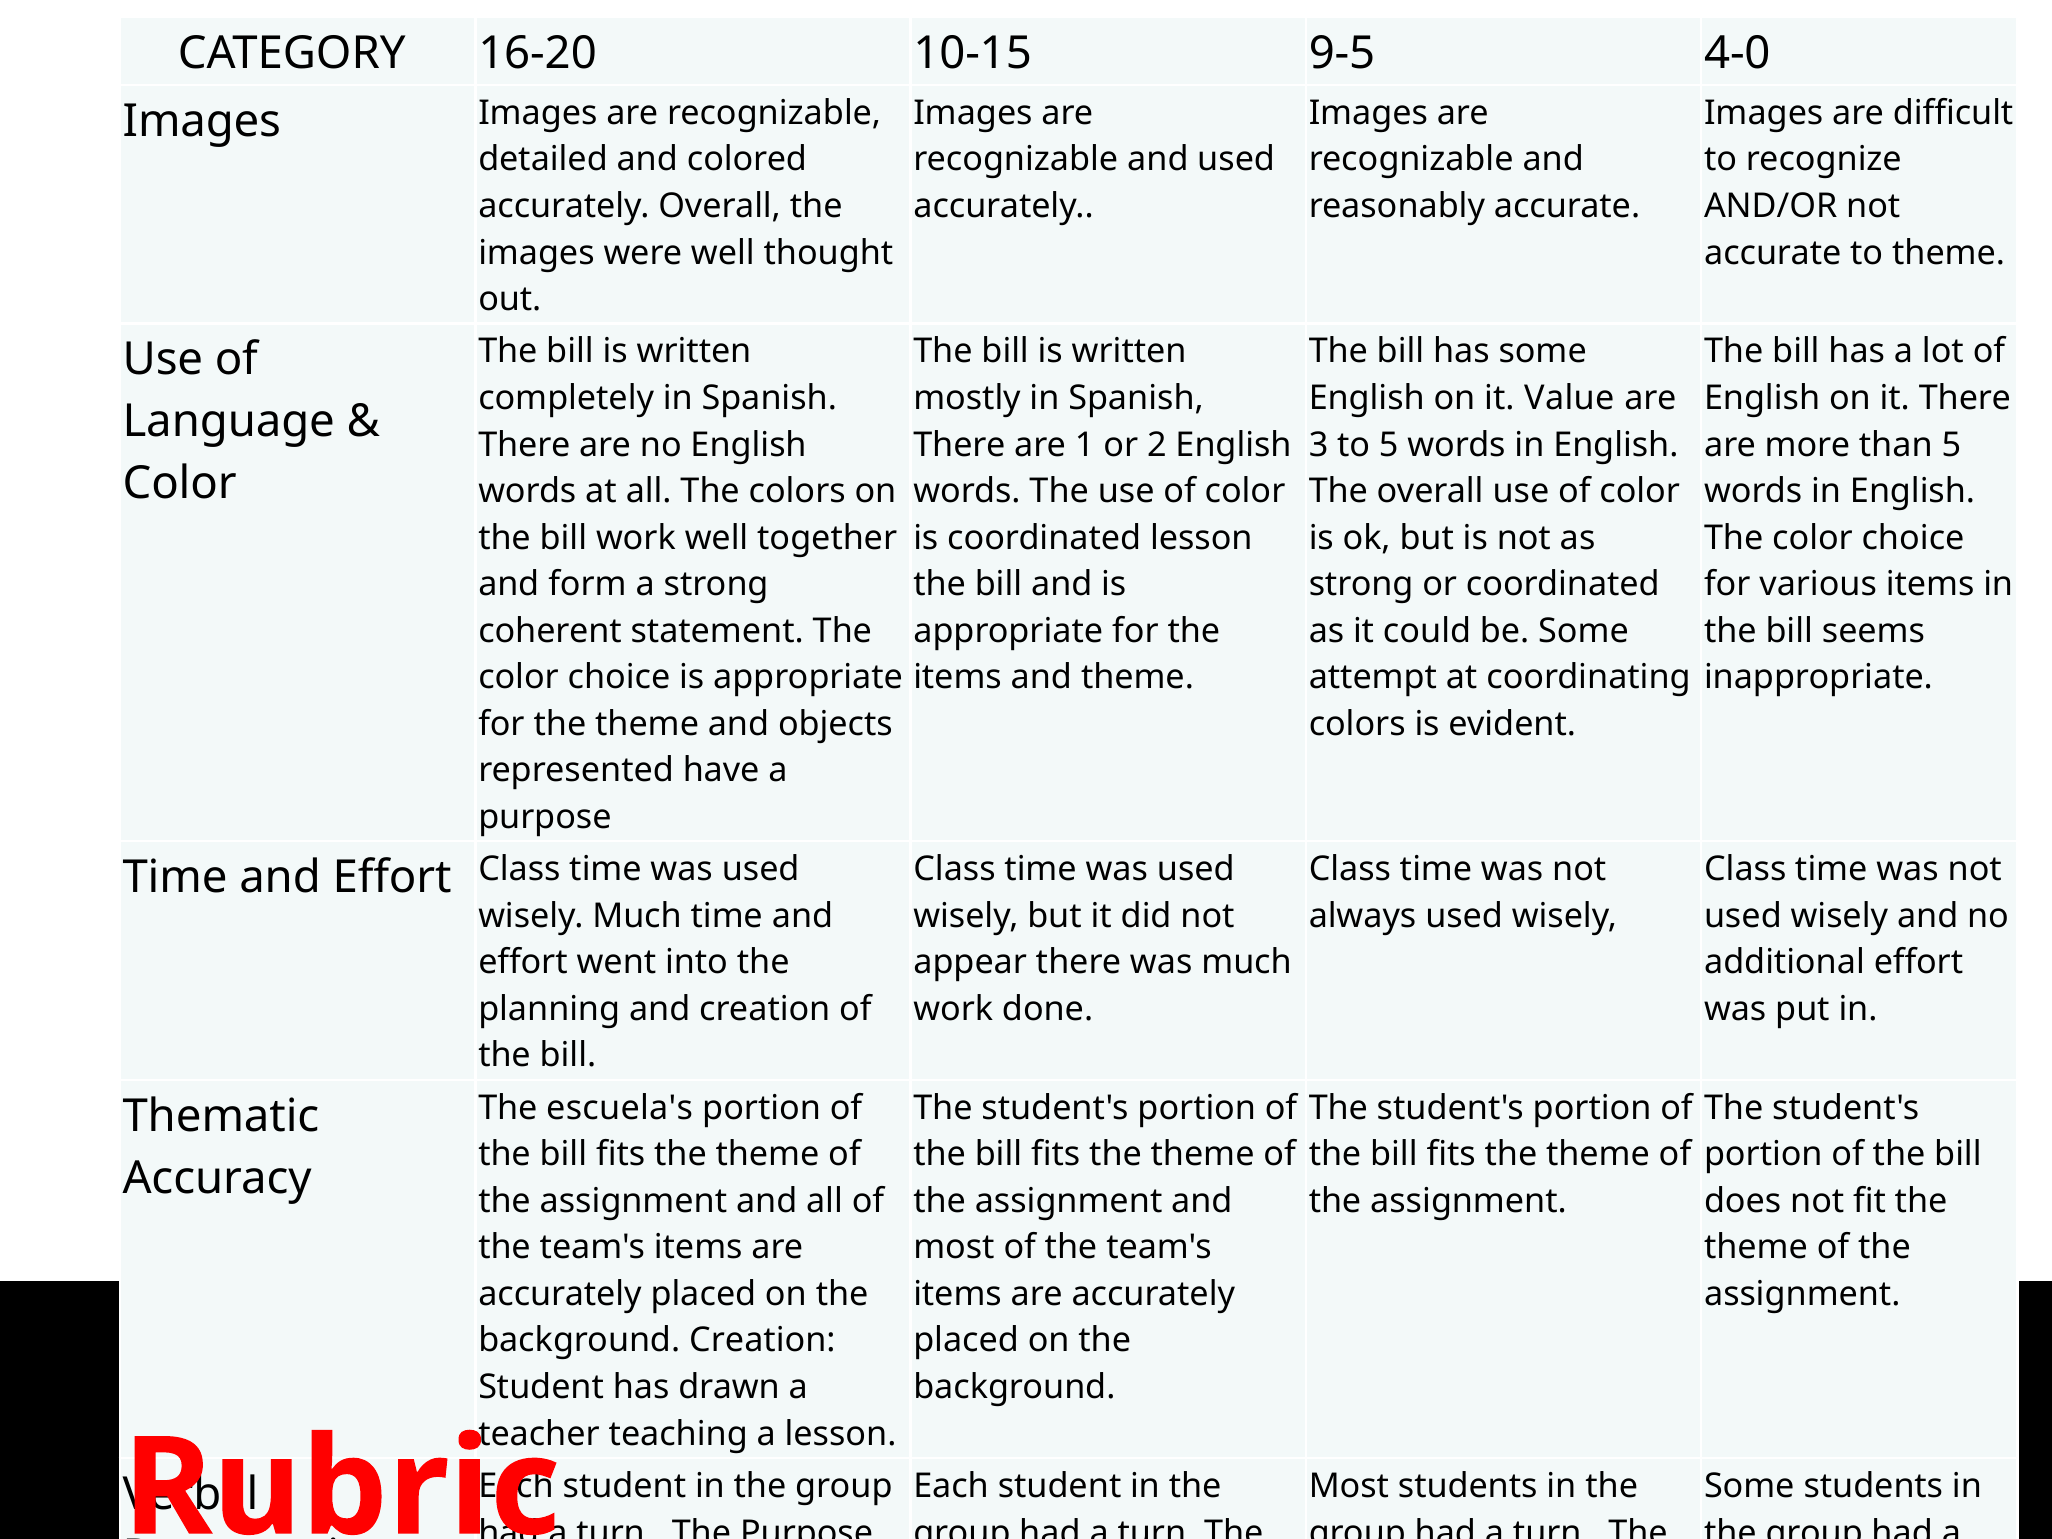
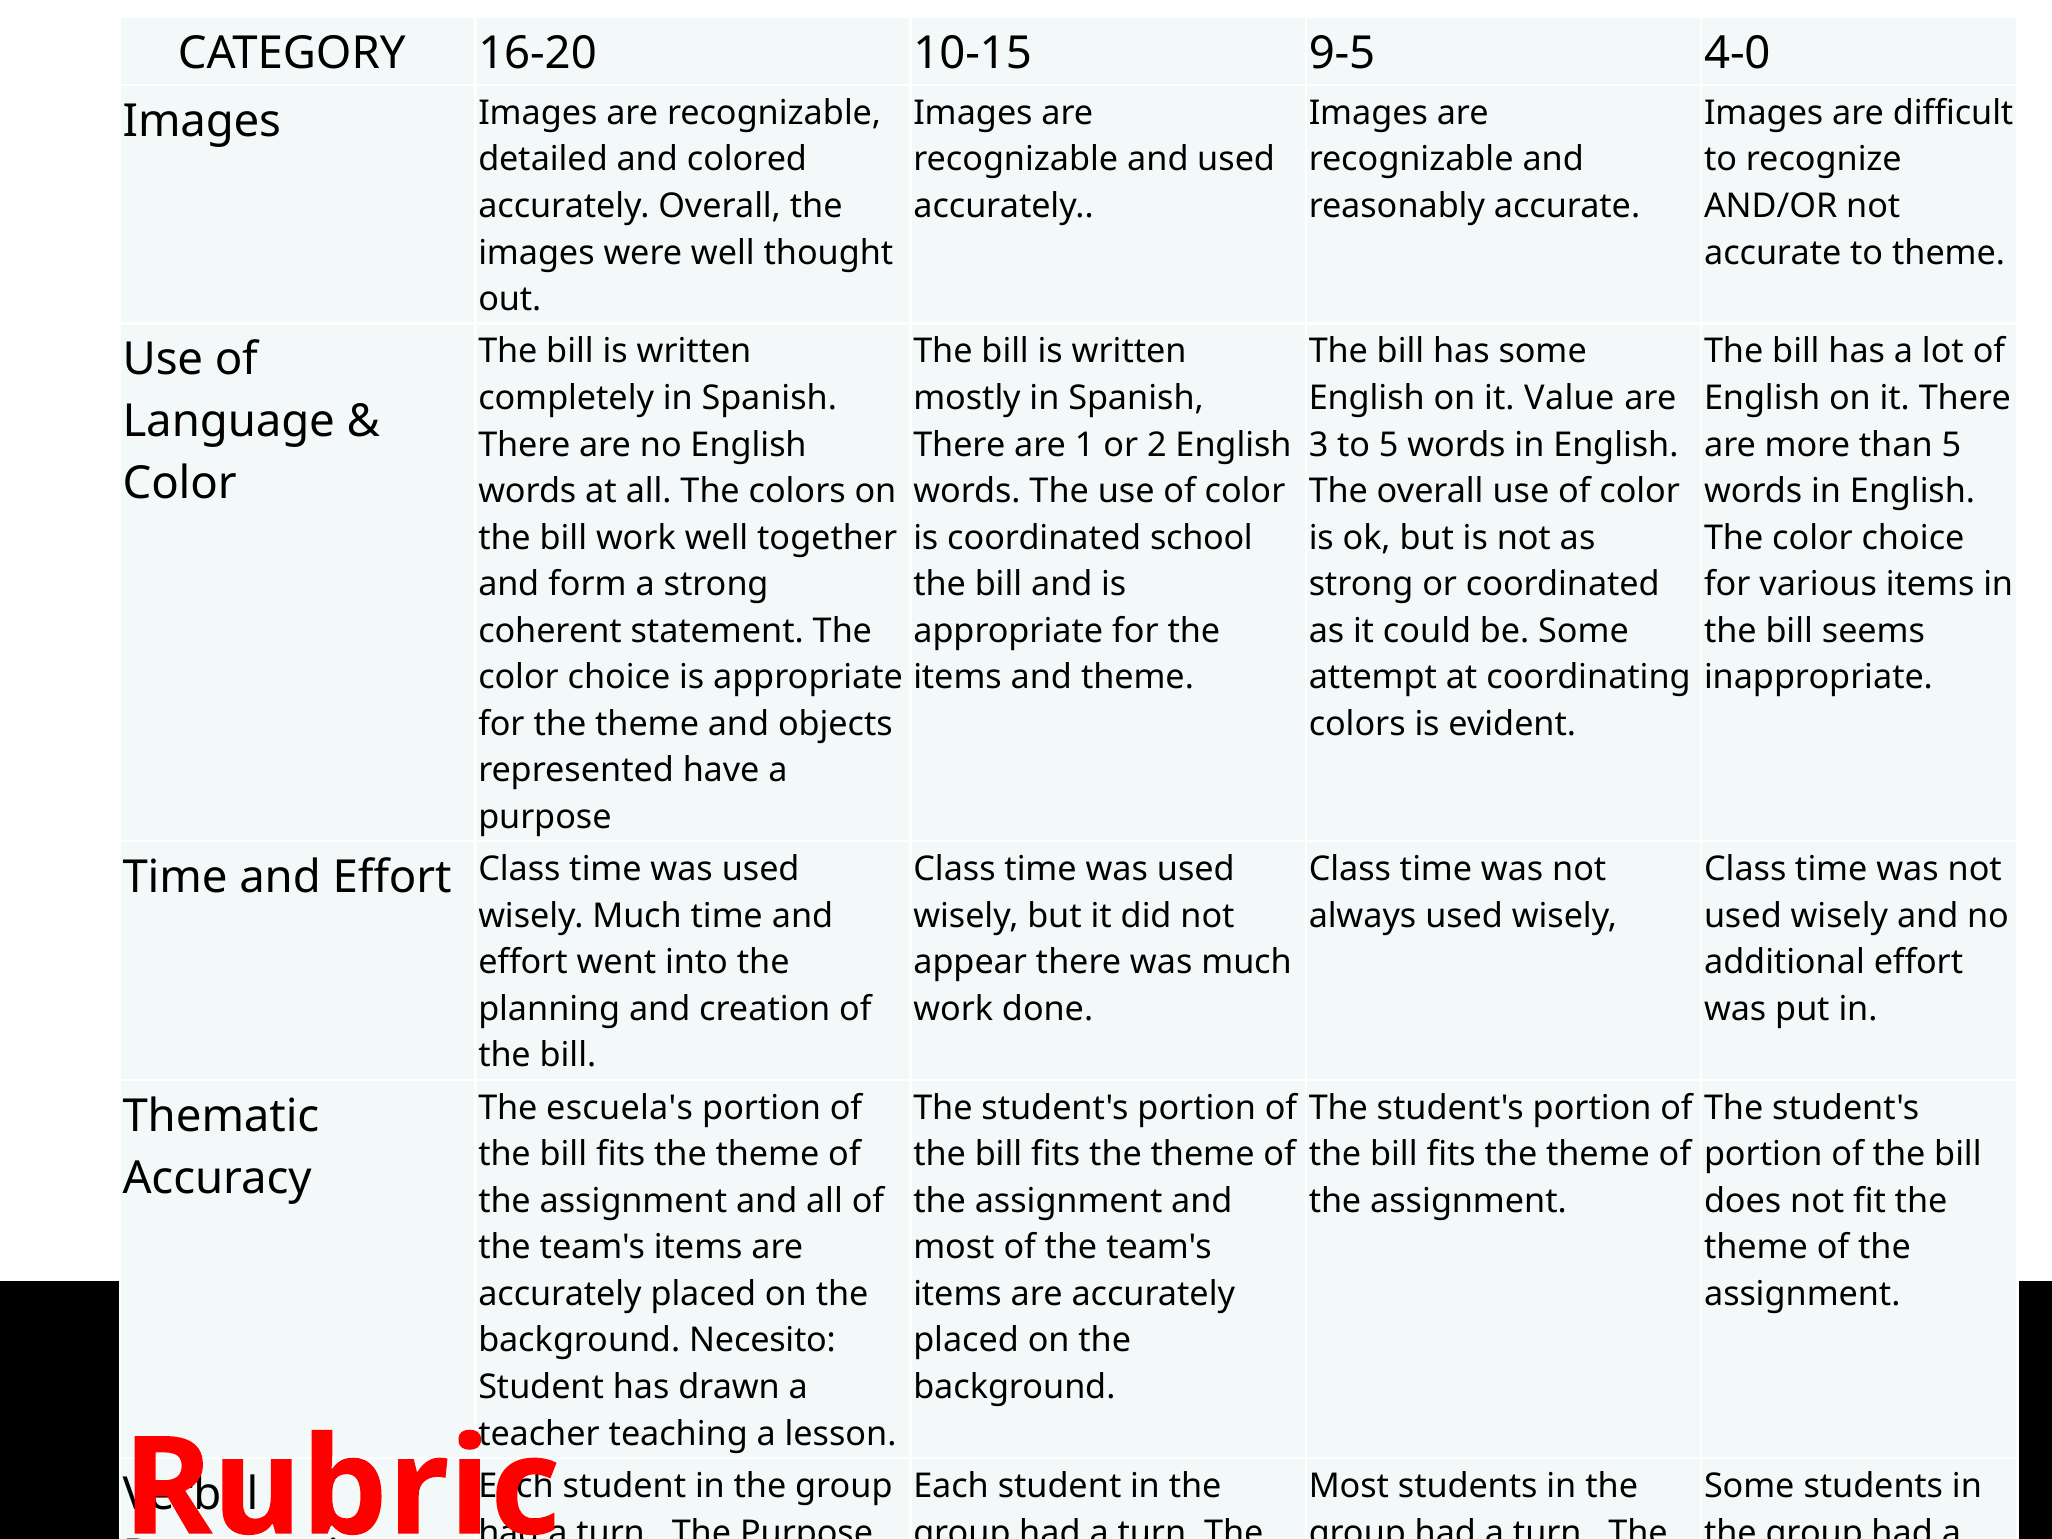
coordinated lesson: lesson -> school
background Creation: Creation -> Necesito
